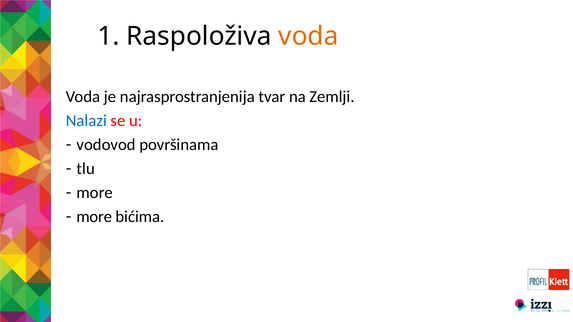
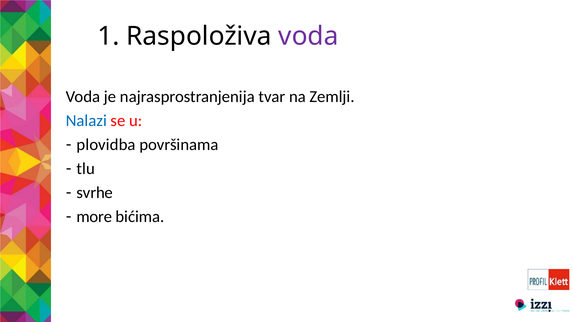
voda at (308, 36) colour: orange -> purple
vodovod: vodovod -> plovidba
more at (95, 193): more -> svrhe
